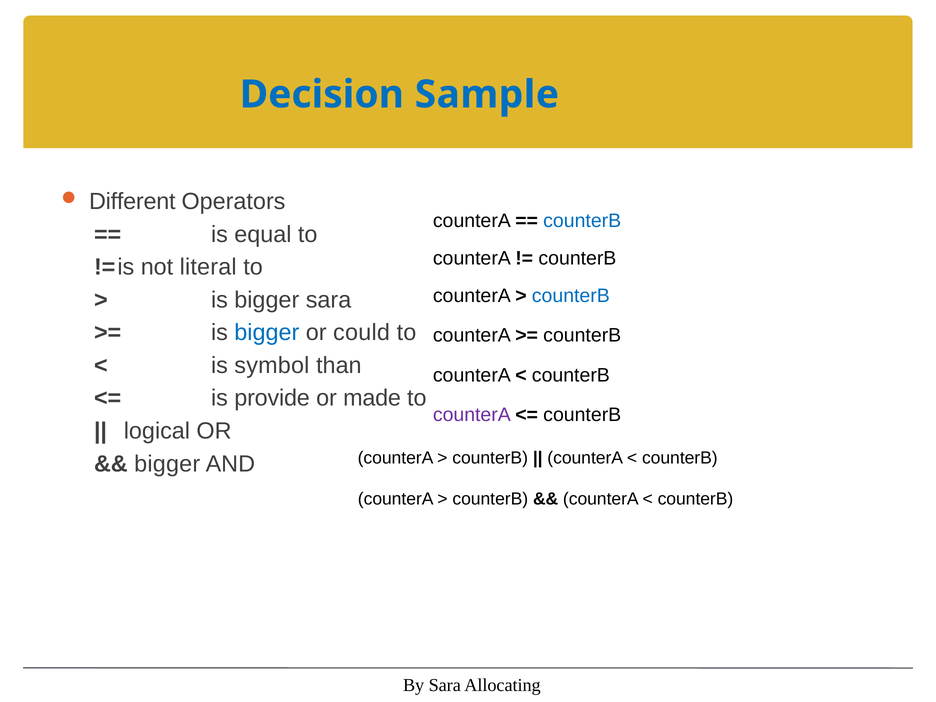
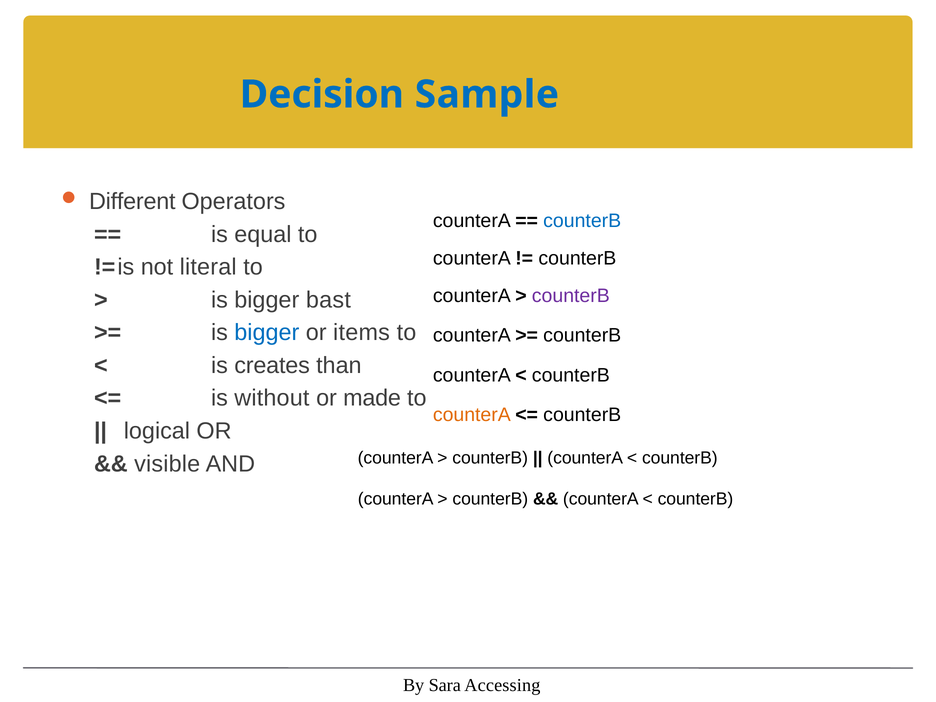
counterB at (571, 296) colour: blue -> purple
bigger sara: sara -> bast
could: could -> items
symbol: symbol -> creates
provide: provide -> without
counterA at (472, 415) colour: purple -> orange
bigger at (167, 464): bigger -> visible
Allocating: Allocating -> Accessing
